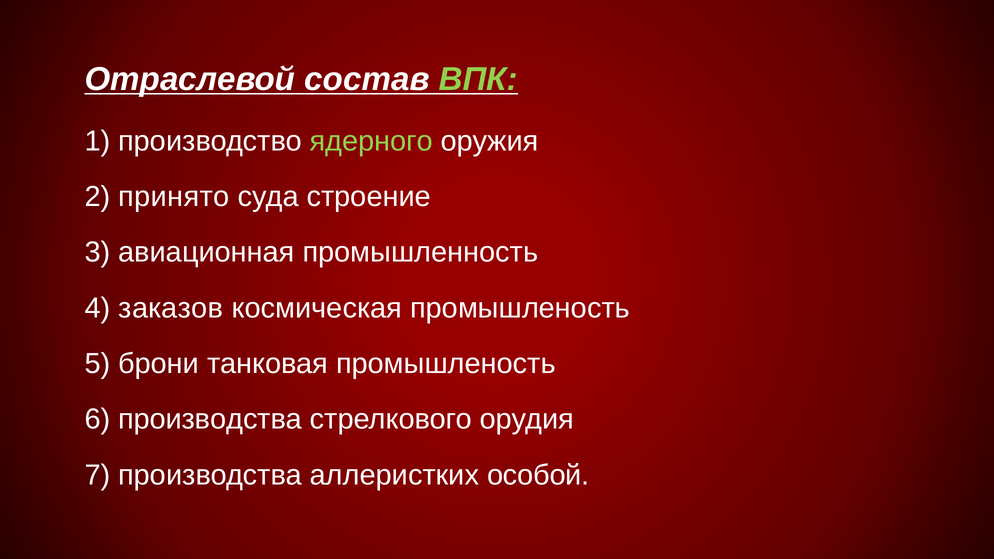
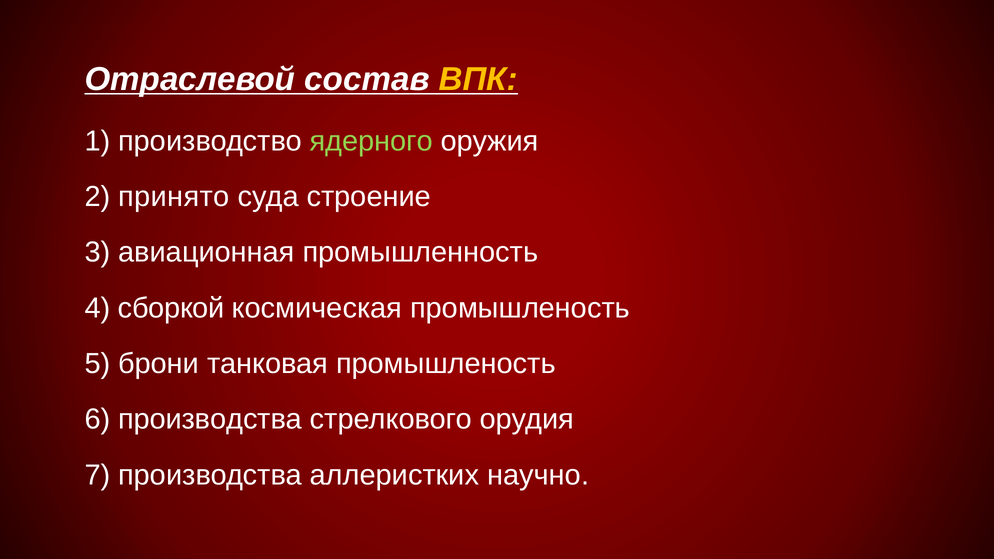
ВПК colour: light green -> yellow
заказов: заказов -> сборкой
особой: особой -> научно
